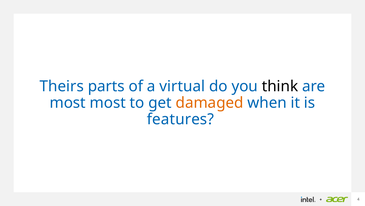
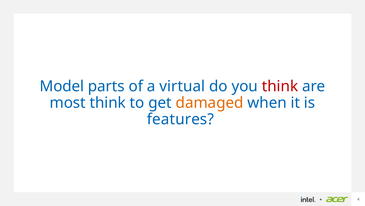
Theirs: Theirs -> Model
think at (280, 86) colour: black -> red
most most: most -> think
